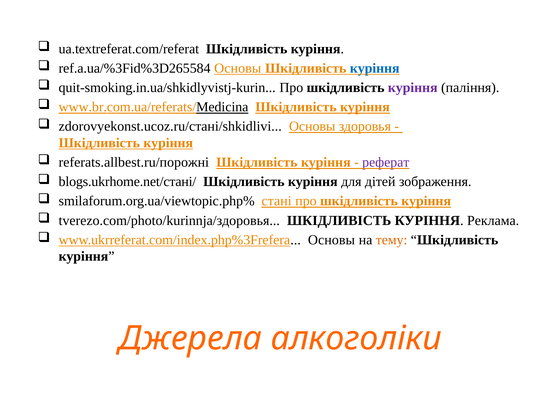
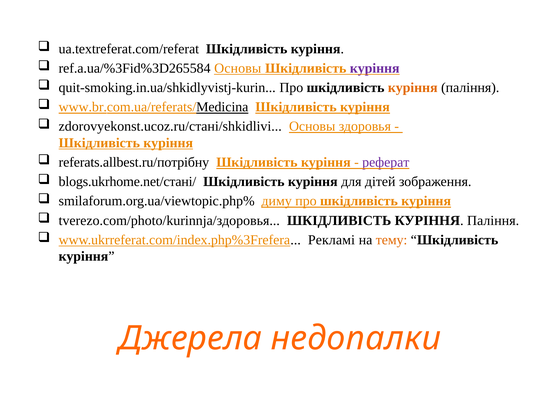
куріння at (375, 68) colour: blue -> purple
куріння at (413, 88) colour: purple -> orange
referats.allbest.ru/порожні: referats.allbest.ru/порожні -> referats.allbest.ru/потрібну
стані: стані -> диму
Реклама at (493, 221): Реклама -> Паління
www.ukrreferat.com/index.php%3Frefera Основы: Основы -> Рекламі
алкоголіки: алкоголіки -> недопалки
